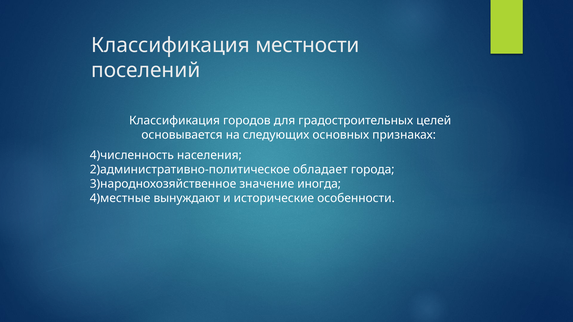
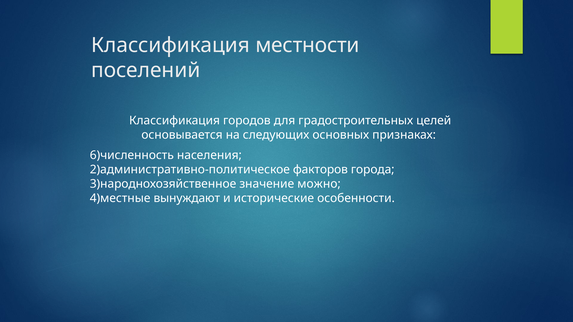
4)численность: 4)численность -> 6)численность
обладает: обладает -> факторов
иногда: иногда -> можно
